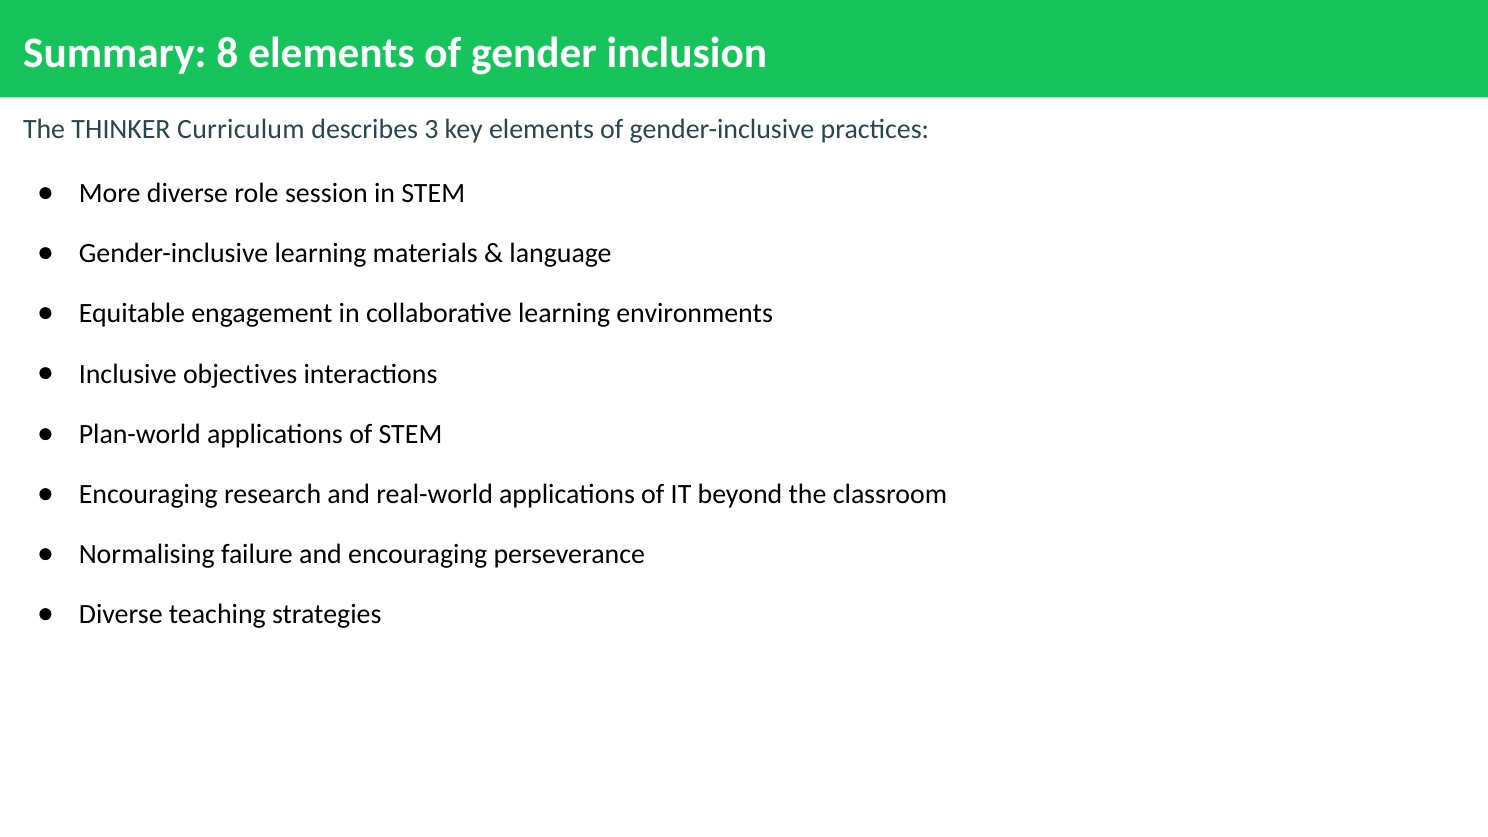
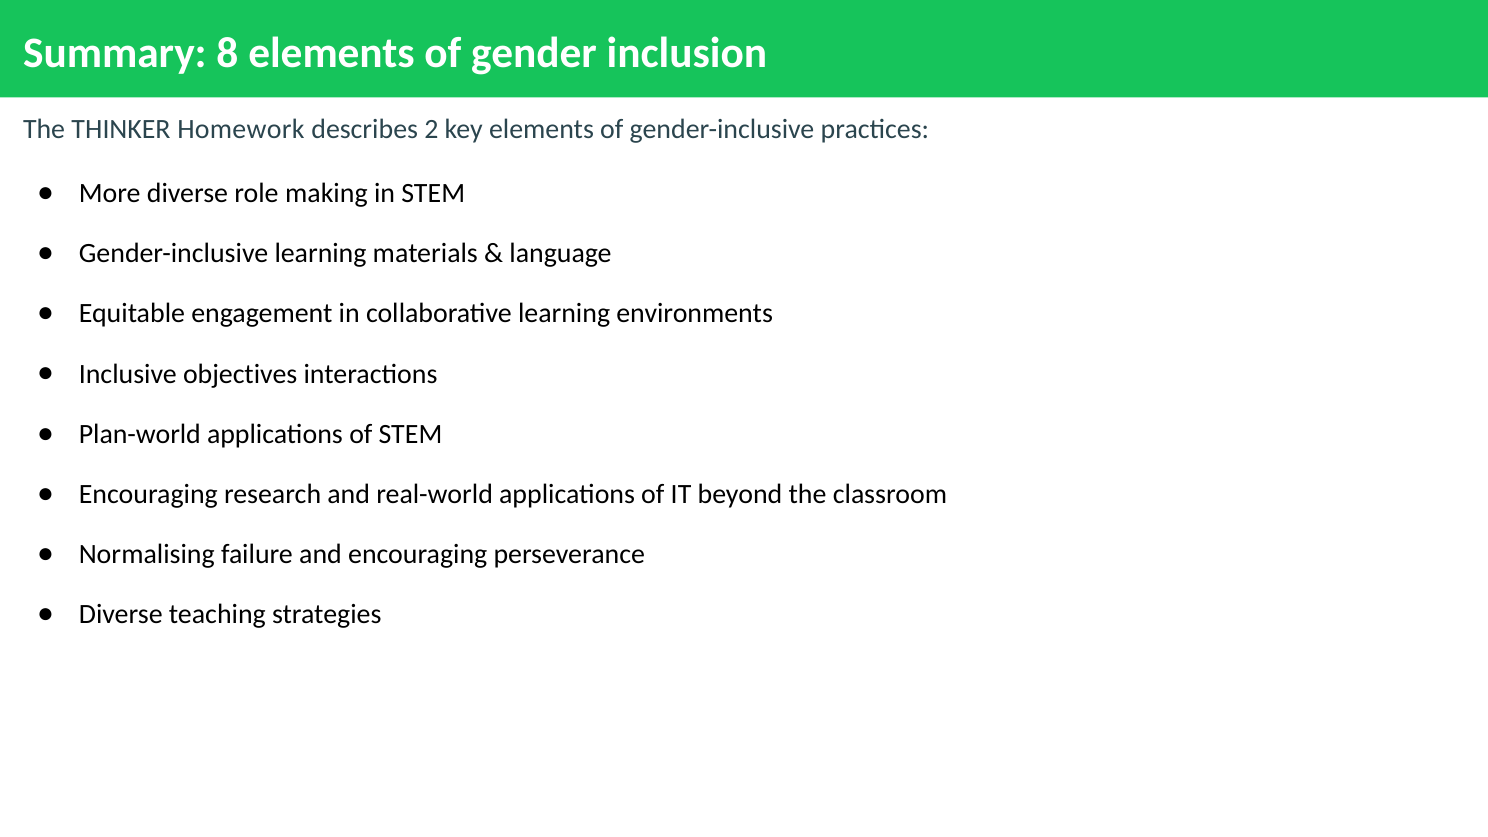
Curriculum: Curriculum -> Homework
3: 3 -> 2
session: session -> making
